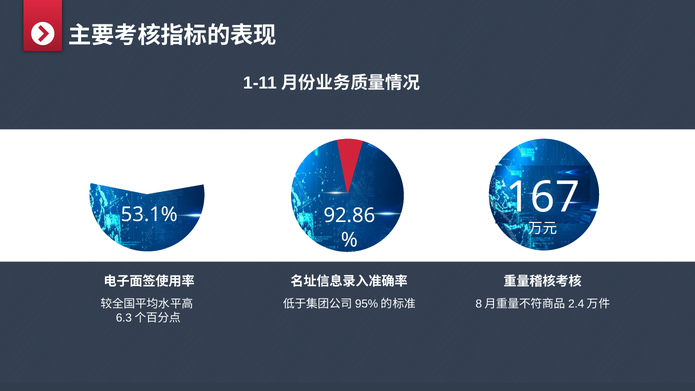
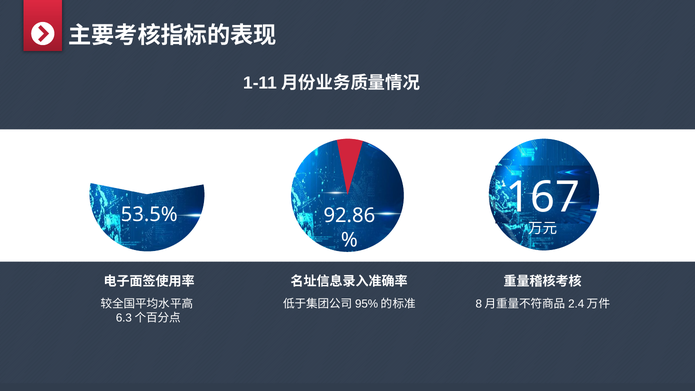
53.1%: 53.1% -> 53.5%
